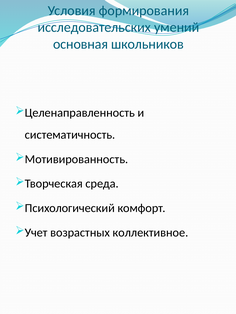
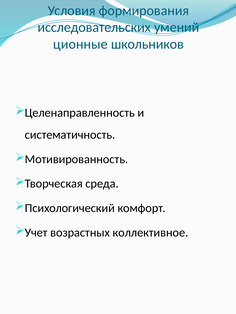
основная: основная -> ционные
